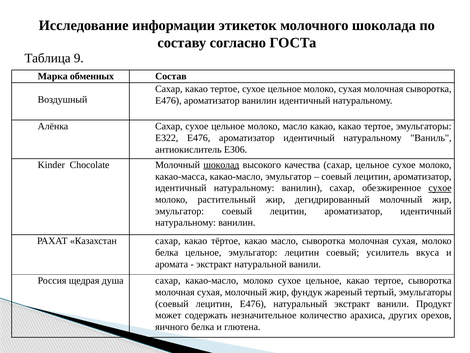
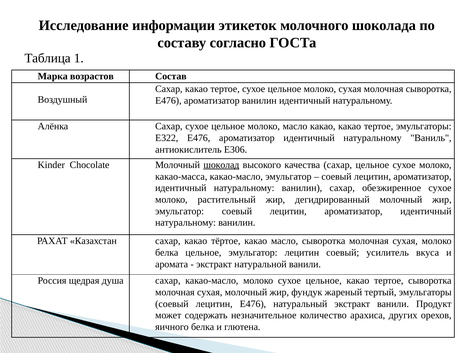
9: 9 -> 1
обменных: обменных -> возрастов
сухое at (440, 188) underline: present -> none
